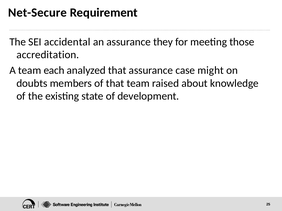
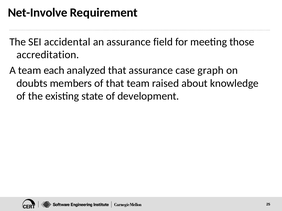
Net-Secure: Net-Secure -> Net-Involve
they: they -> field
might: might -> graph
